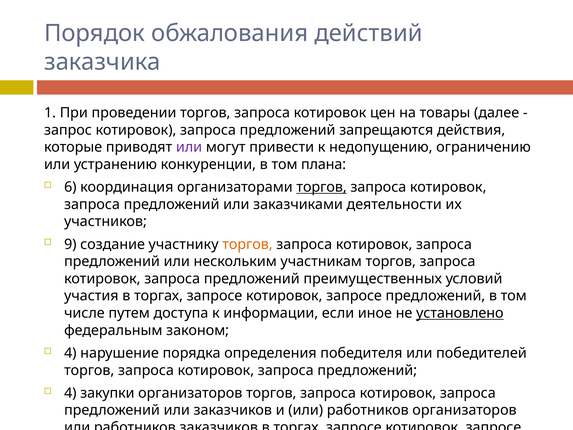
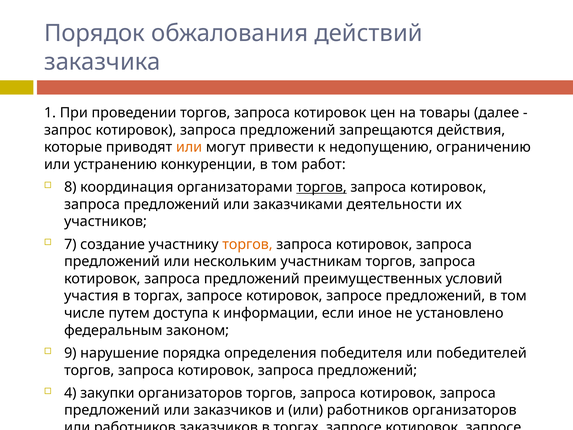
или at (189, 147) colour: purple -> orange
плана: плана -> работ
6: 6 -> 8
9: 9 -> 7
установлено underline: present -> none
4 at (70, 353): 4 -> 9
